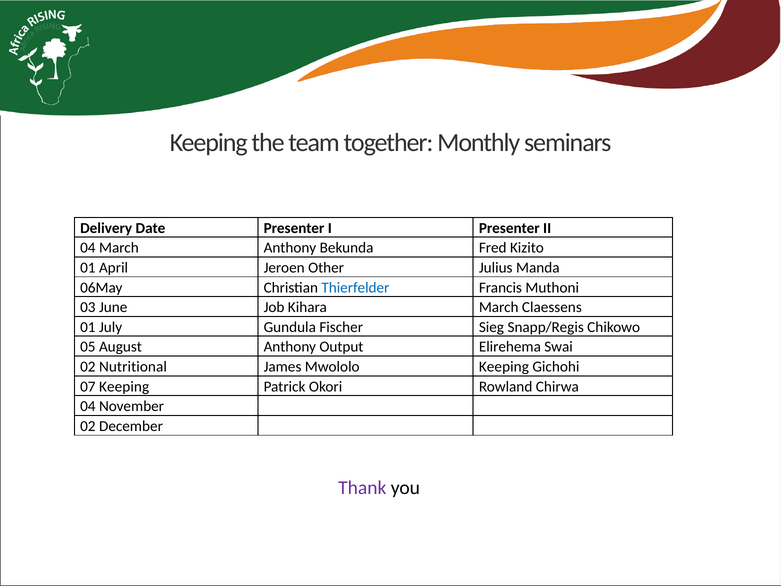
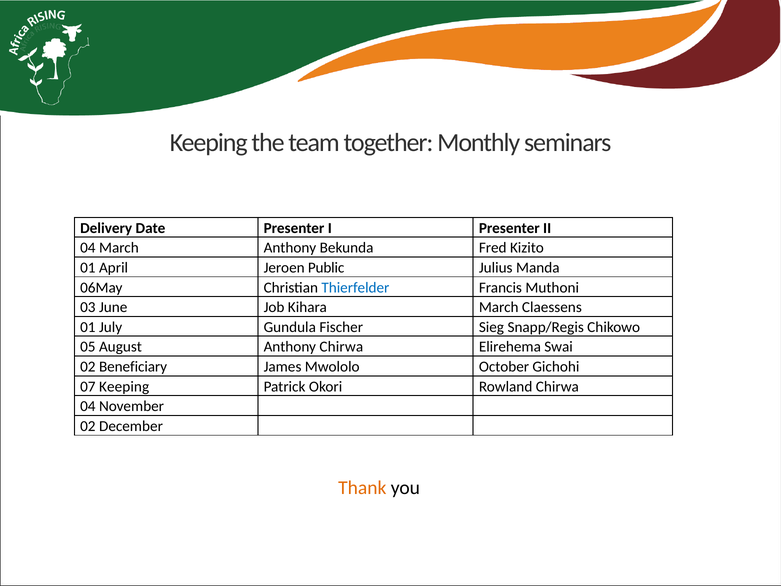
Other: Other -> Public
Anthony Output: Output -> Chirwa
Nutritional: Nutritional -> Beneficiary
Mwololo Keeping: Keeping -> October
Thank colour: purple -> orange
